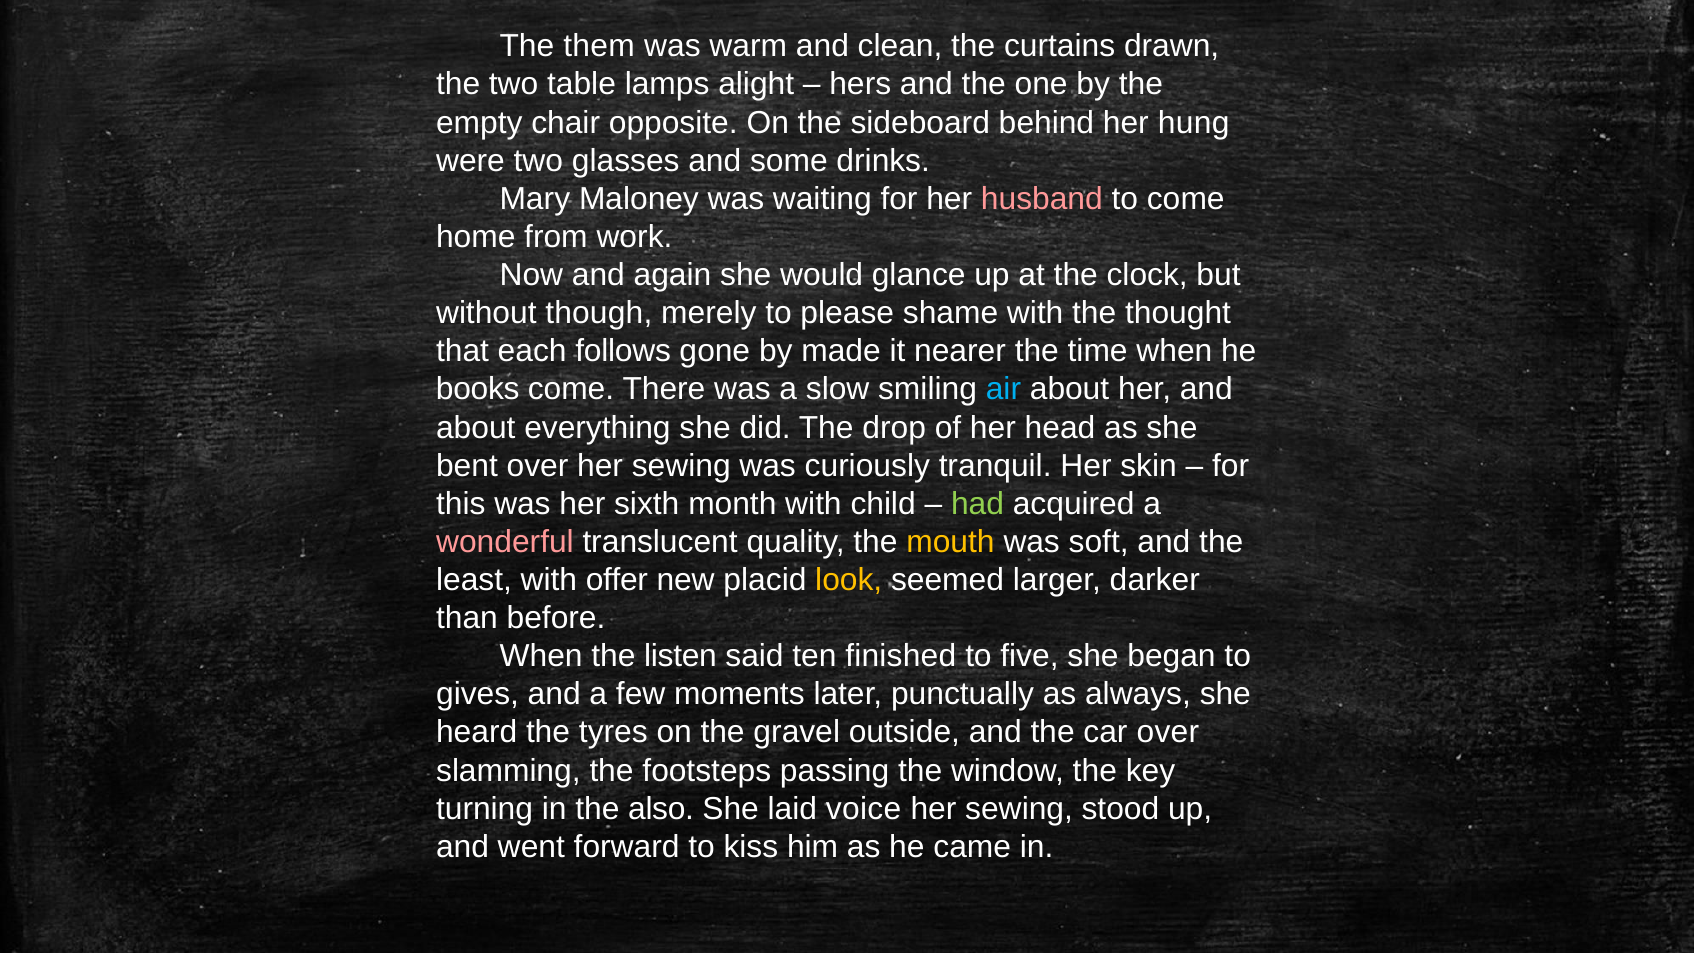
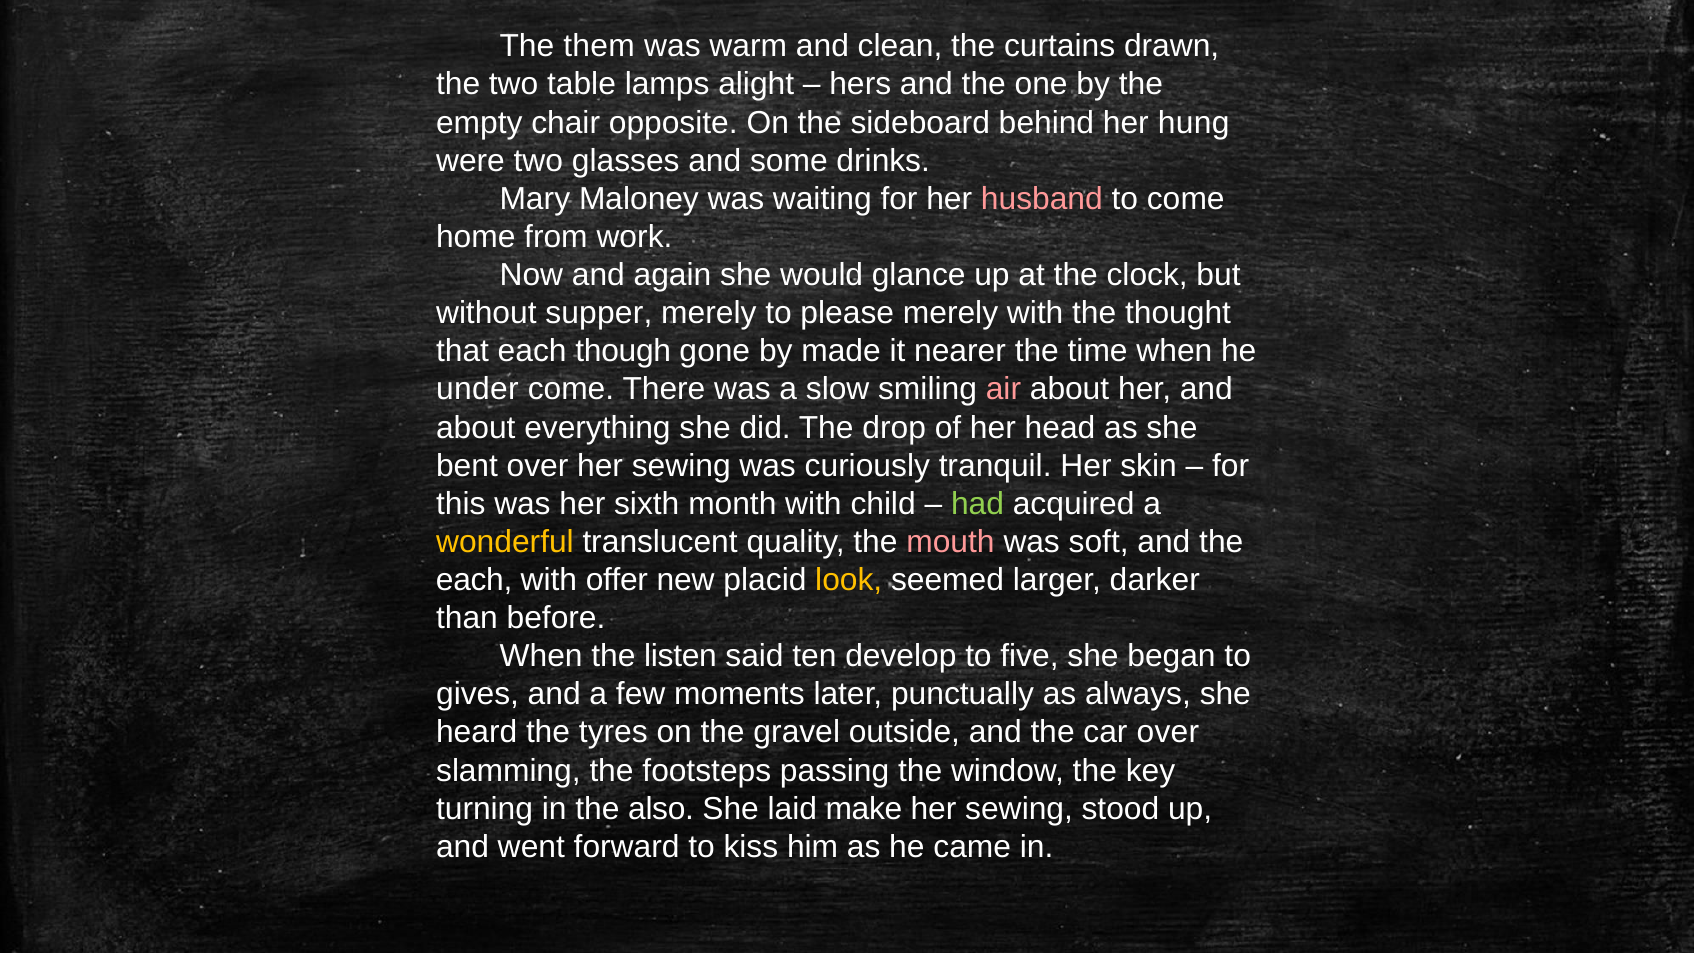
though: though -> supper
please shame: shame -> merely
follows: follows -> though
books: books -> under
air colour: light blue -> pink
wonderful colour: pink -> yellow
mouth colour: yellow -> pink
least at (474, 580): least -> each
finished: finished -> develop
voice: voice -> make
